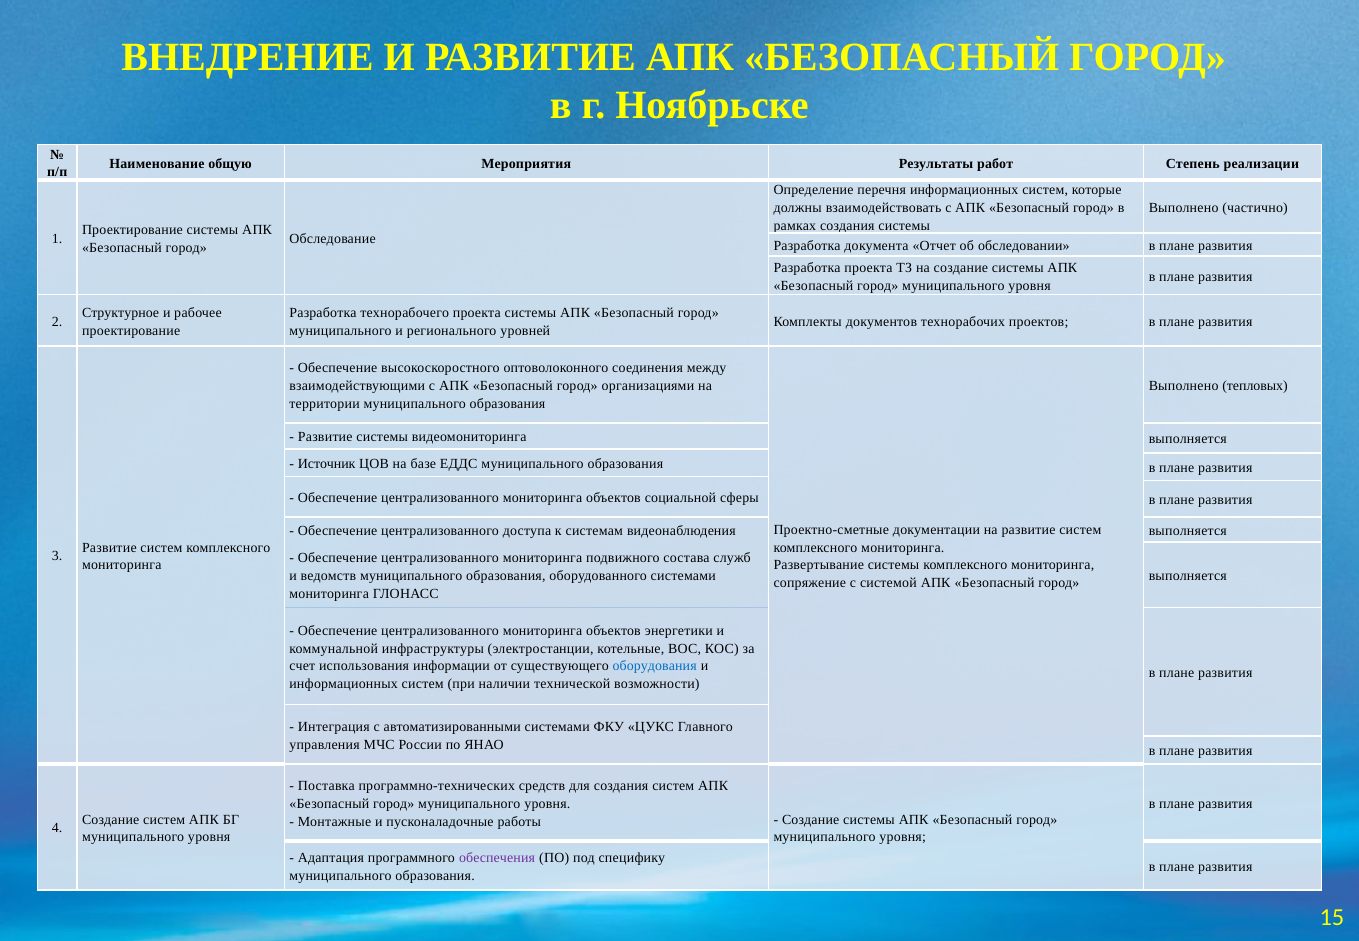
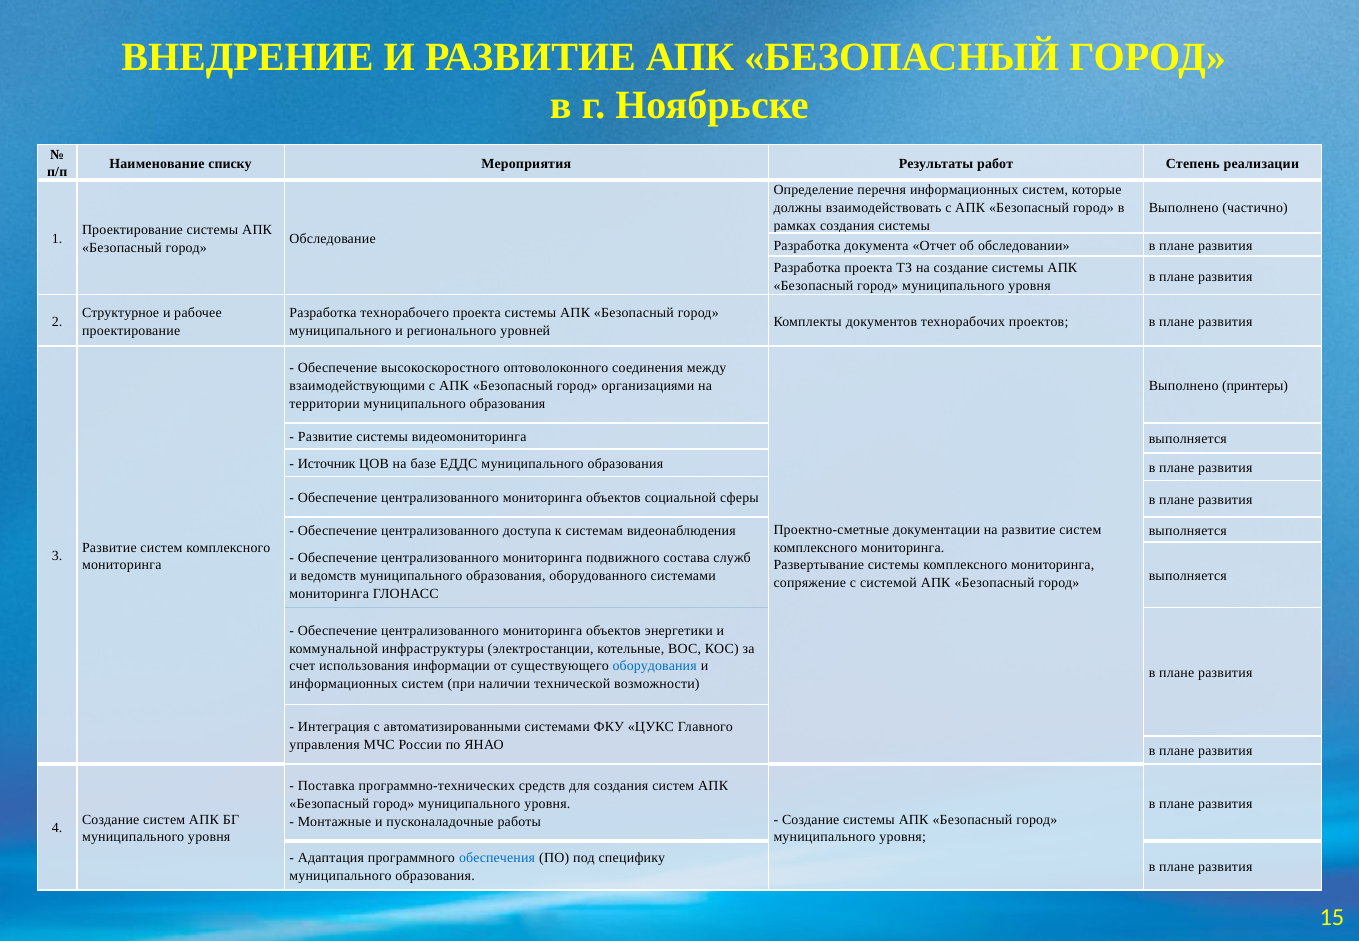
общую: общую -> списку
тепловых: тепловых -> принтеры
обеспечения colour: purple -> blue
